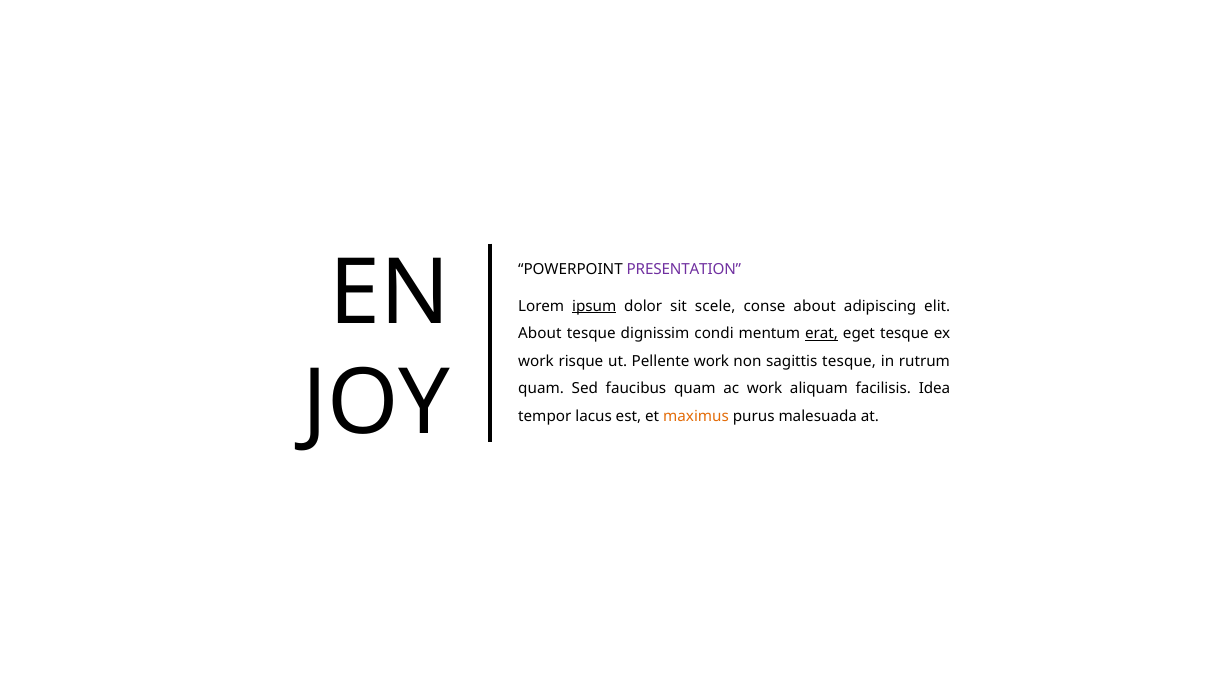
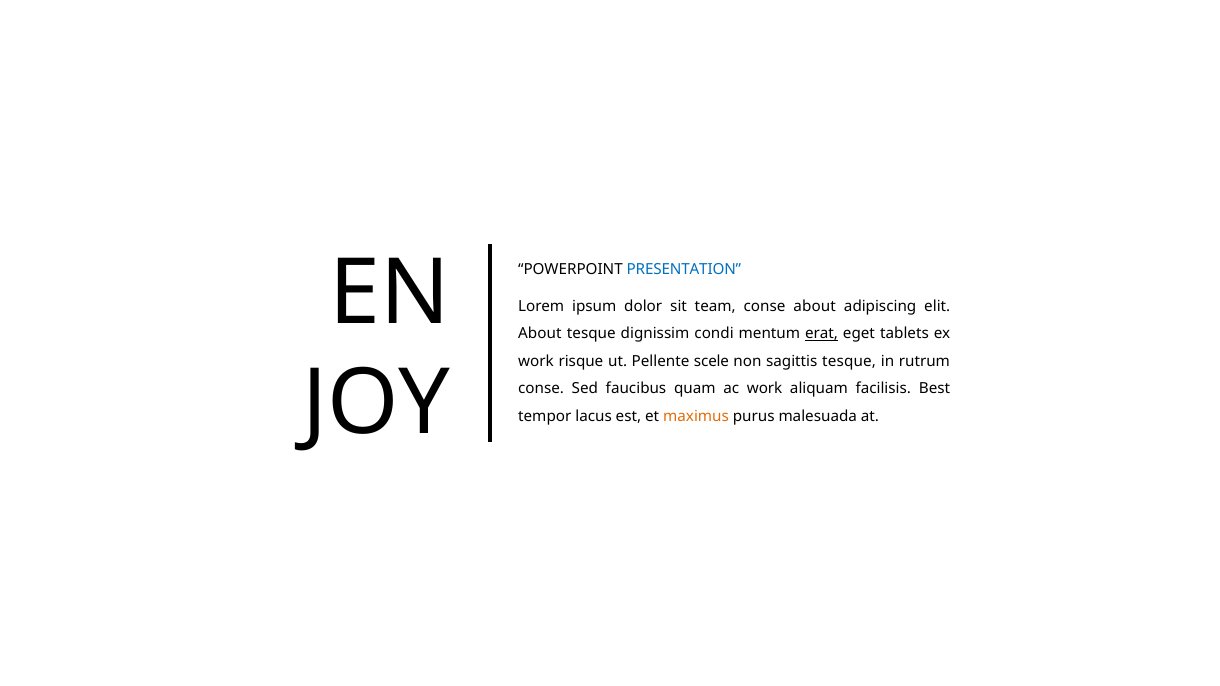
PRESENTATION colour: purple -> blue
ipsum underline: present -> none
scele: scele -> team
eget tesque: tesque -> tablets
Pellente work: work -> scele
quam at (541, 389): quam -> conse
Idea: Idea -> Best
